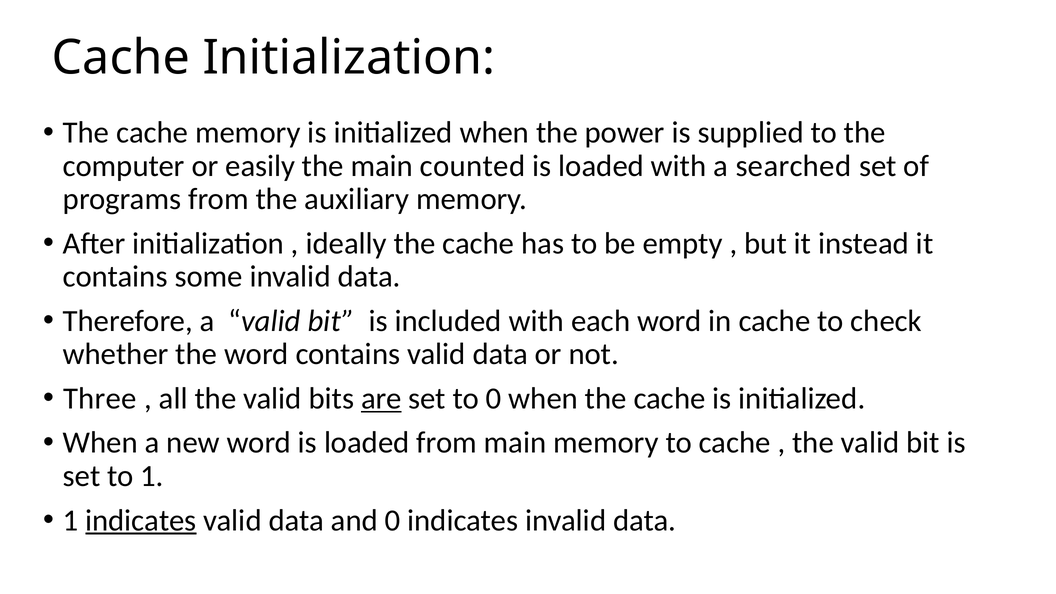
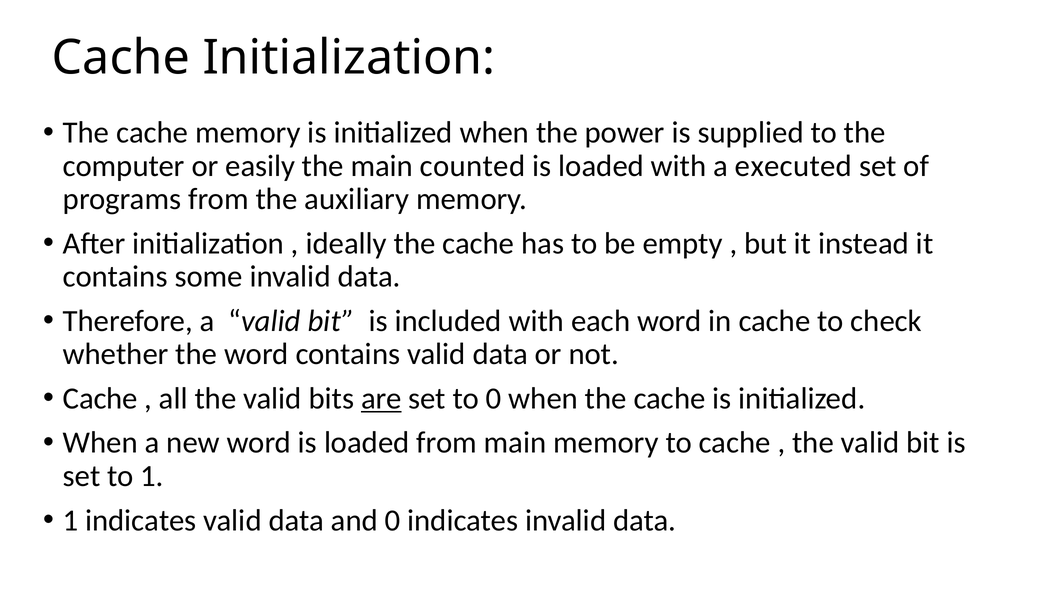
searched: searched -> executed
Three at (100, 399): Three -> Cache
indicates at (141, 520) underline: present -> none
